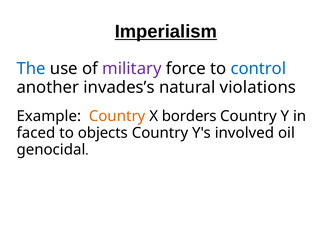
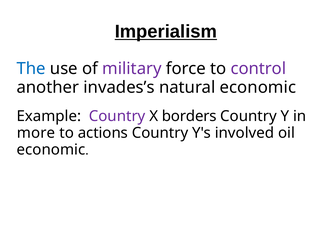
control colour: blue -> purple
natural violations: violations -> economic
Country at (117, 116) colour: orange -> purple
faced: faced -> more
objects: objects -> actions
genocidal at (51, 150): genocidal -> economic
